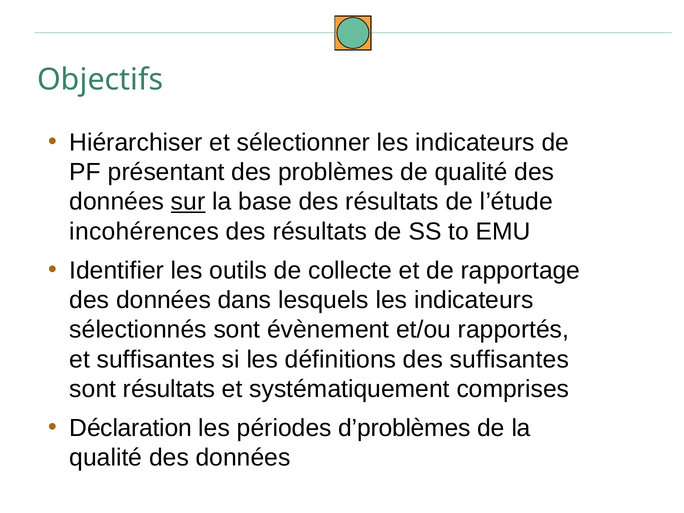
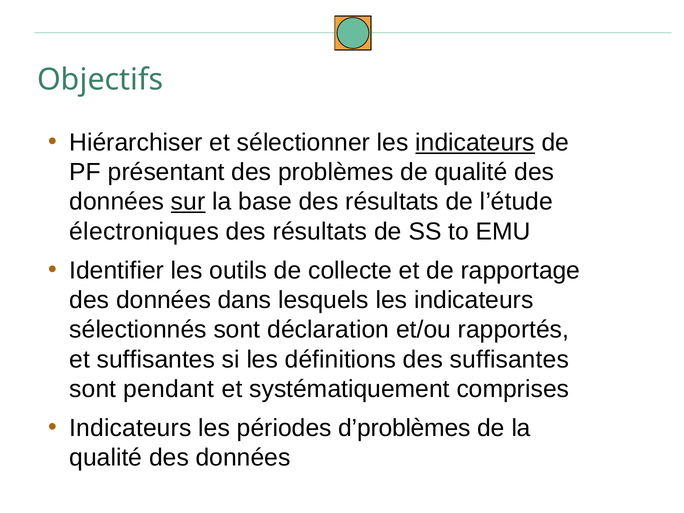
indicateurs at (475, 143) underline: none -> present
incohérences: incohérences -> électroniques
évènement: évènement -> déclaration
sont résultats: résultats -> pendant
Déclaration at (131, 428): Déclaration -> Indicateurs
